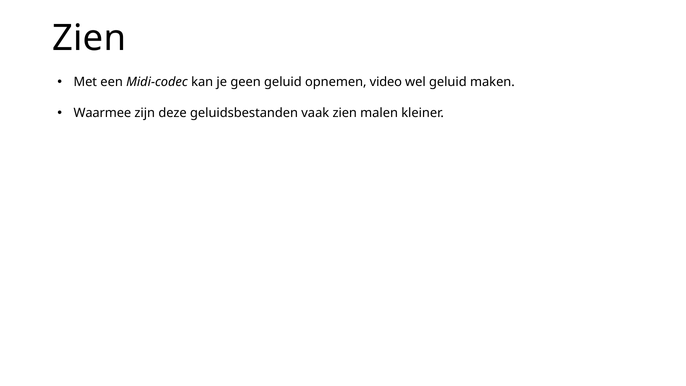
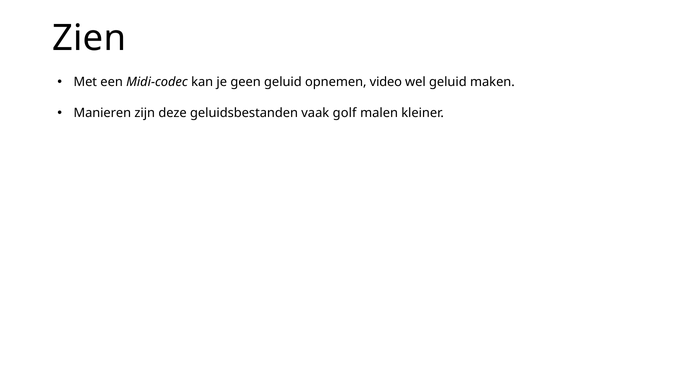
Waarmee: Waarmee -> Manieren
vaak zien: zien -> golf
